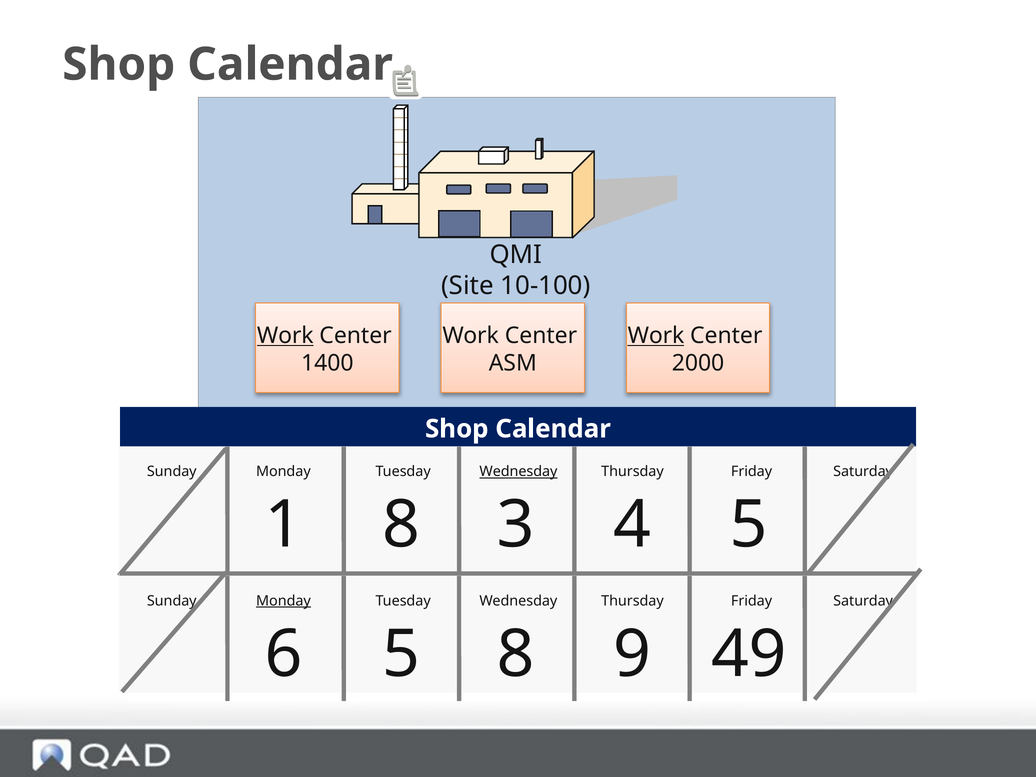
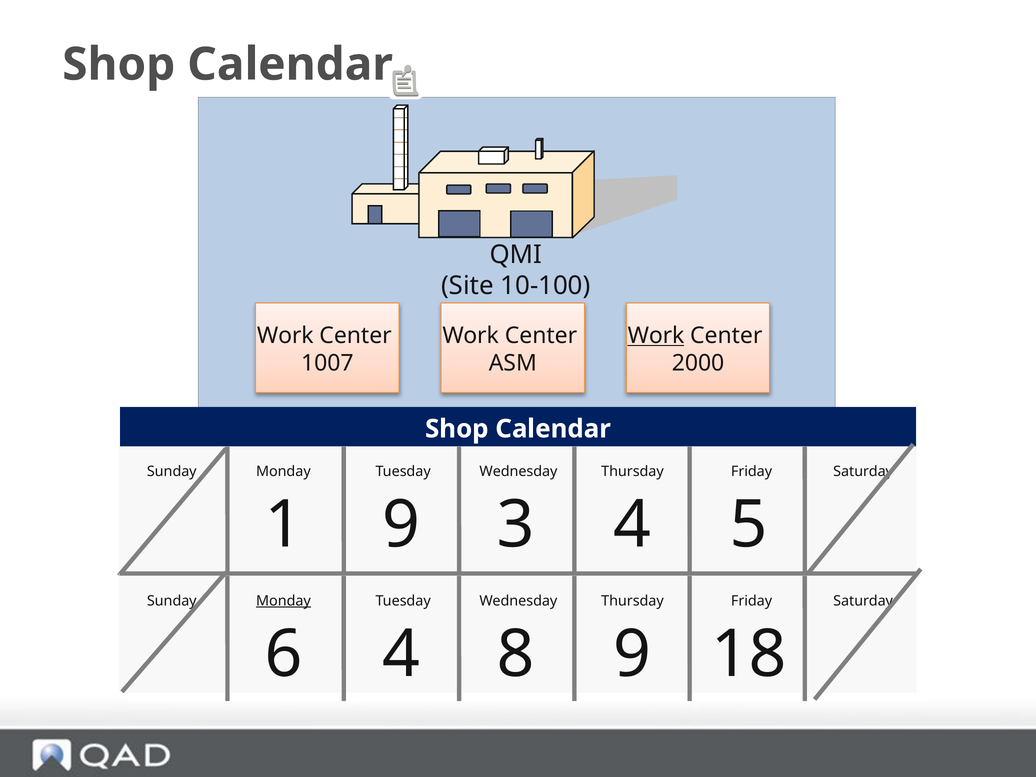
Work at (285, 336) underline: present -> none
1400: 1400 -> 1007
Wednesday at (518, 472) underline: present -> none
1 8: 8 -> 9
6 5: 5 -> 4
49: 49 -> 18
